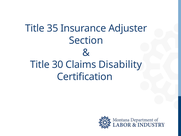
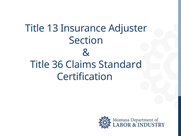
35: 35 -> 13
30: 30 -> 36
Disability: Disability -> Standard
